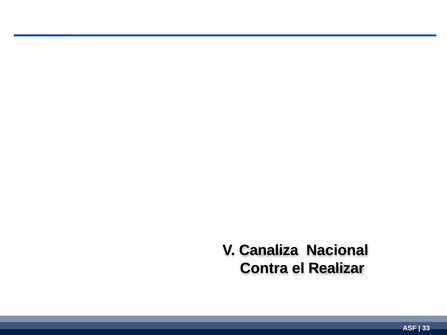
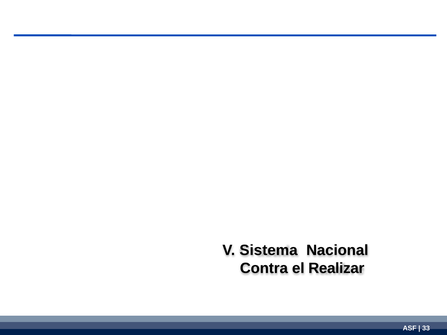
Canaliza: Canaliza -> Sistema
